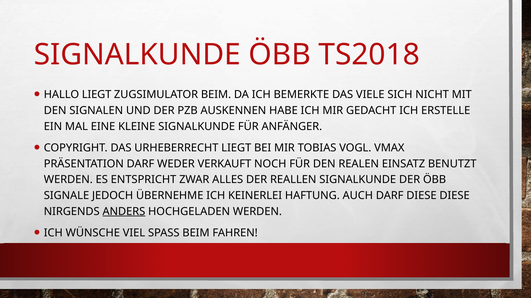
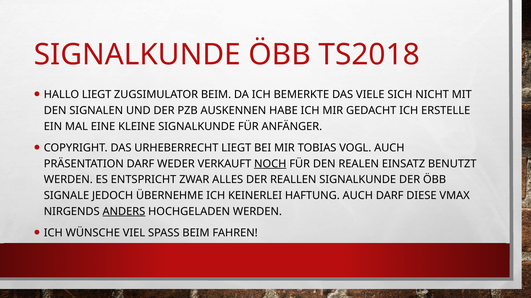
VOGL VMAX: VMAX -> AUCH
NOCH underline: none -> present
DIESE DIESE: DIESE -> VMAX
